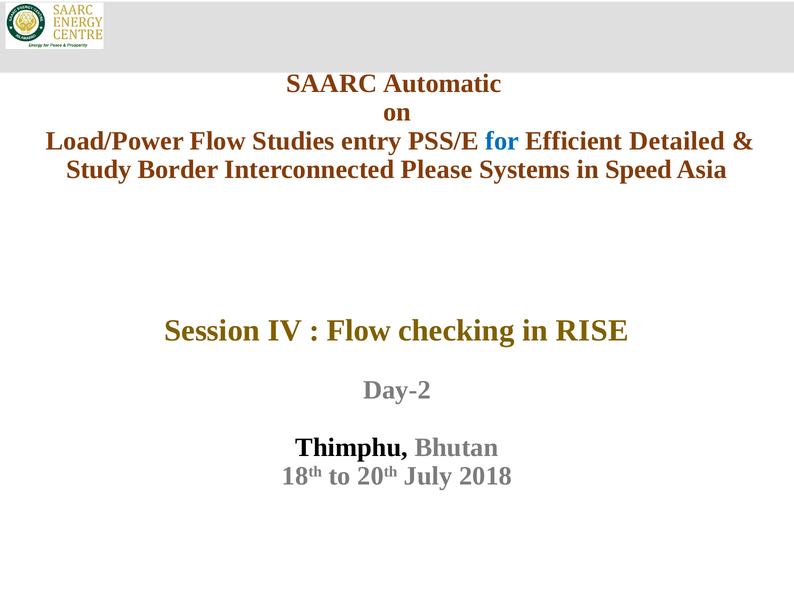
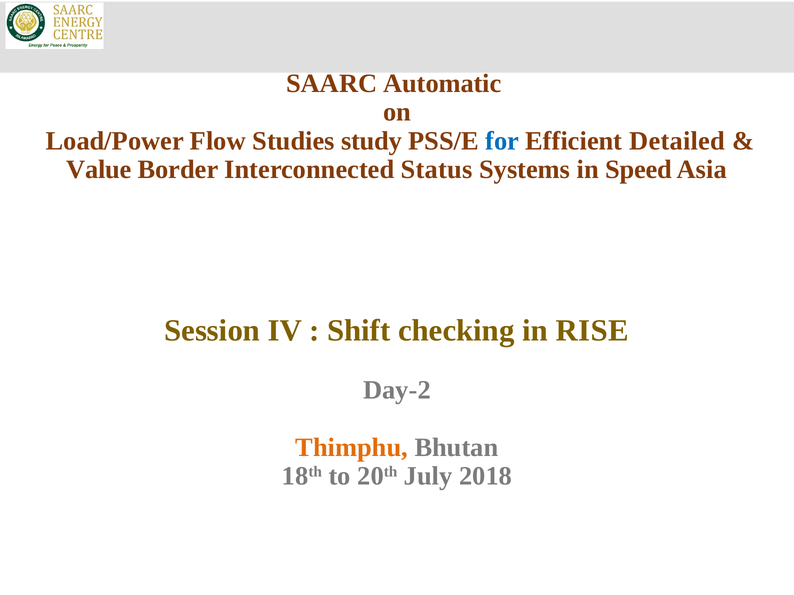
entry: entry -> study
Study: Study -> Value
Please: Please -> Status
Flow at (359, 331): Flow -> Shift
Thimphu colour: black -> orange
